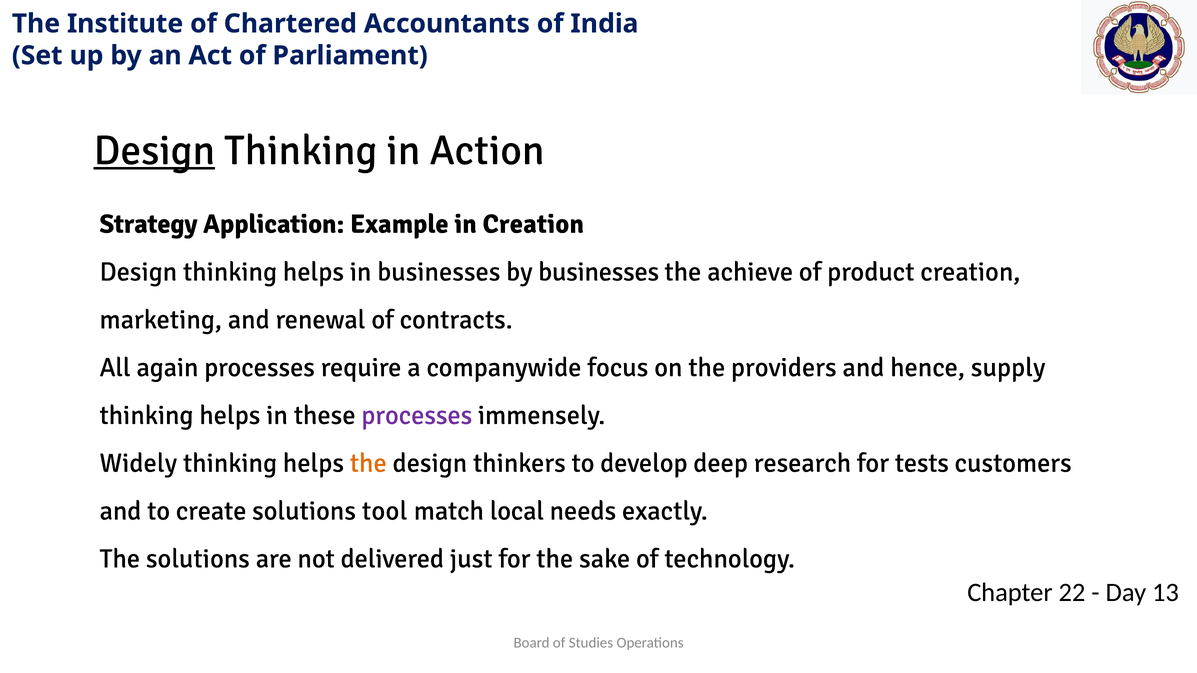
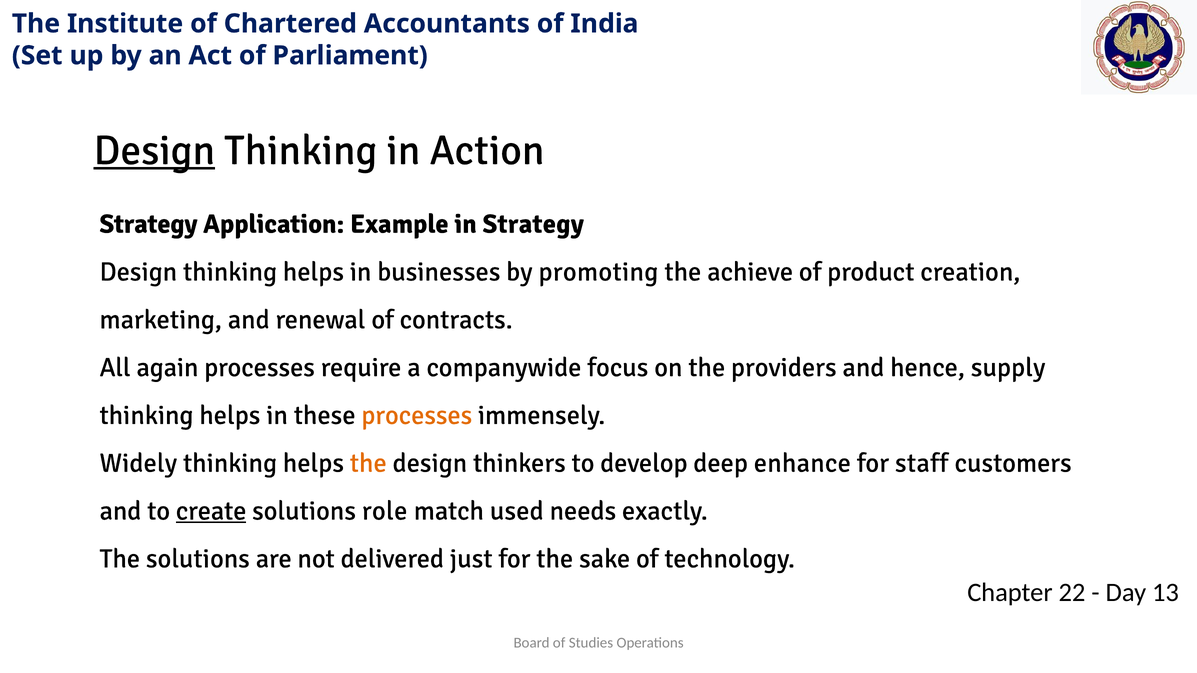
in Creation: Creation -> Strategy
by businesses: businesses -> promoting
processes at (417, 415) colour: purple -> orange
research: research -> enhance
tests: tests -> staff
create underline: none -> present
tool: tool -> role
local: local -> used
